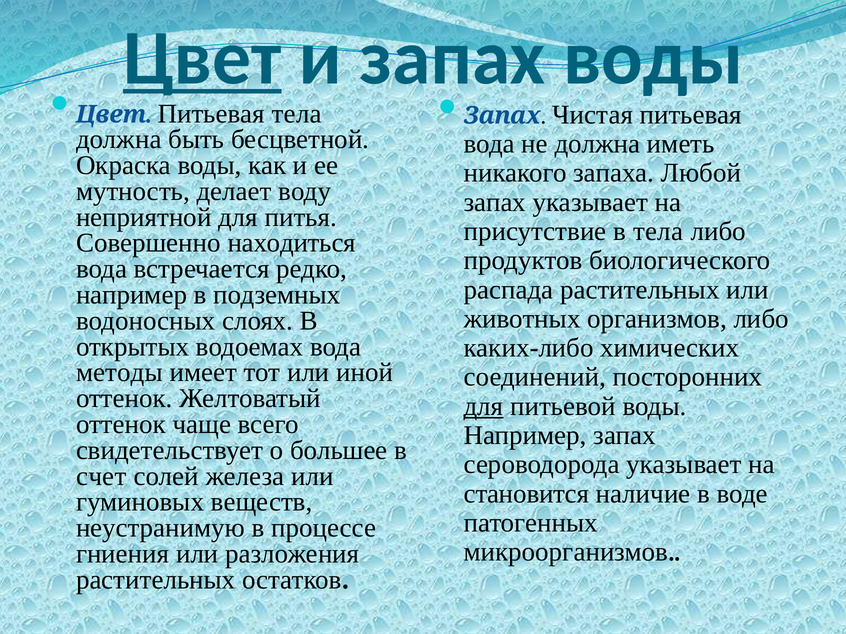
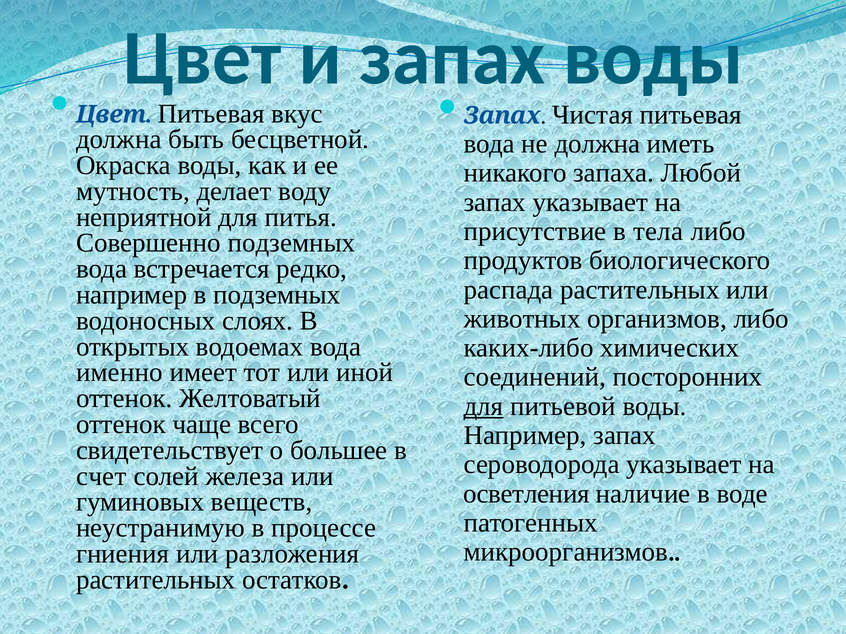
Цвет at (202, 58) underline: present -> none
Питьевая тела: тела -> вкус
Совершенно находиться: находиться -> подземных
методы: методы -> именно
становится: становится -> осветления
